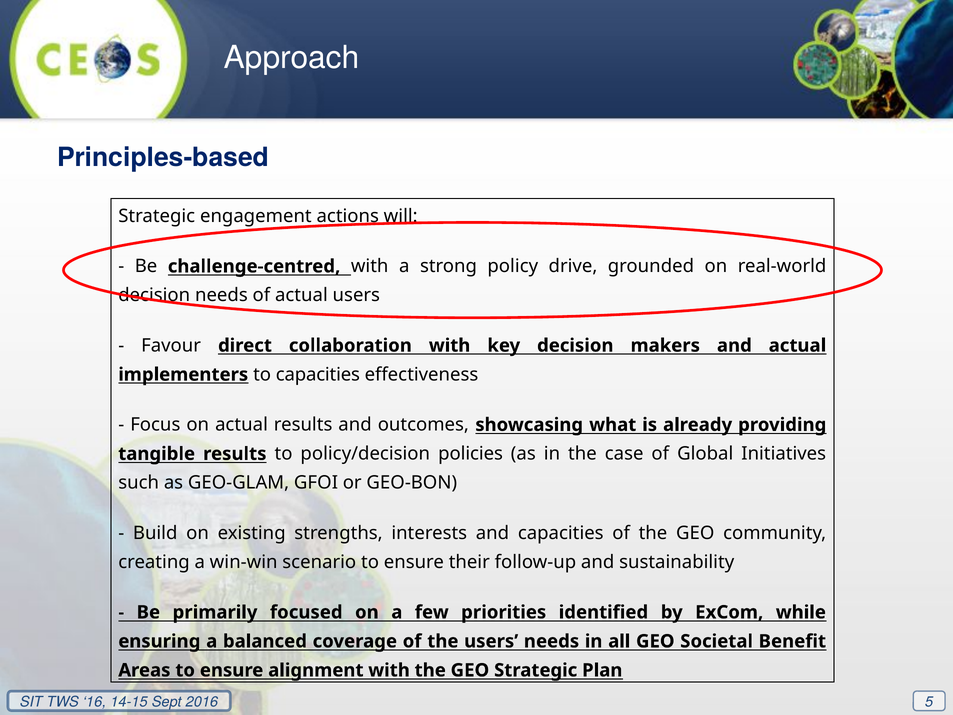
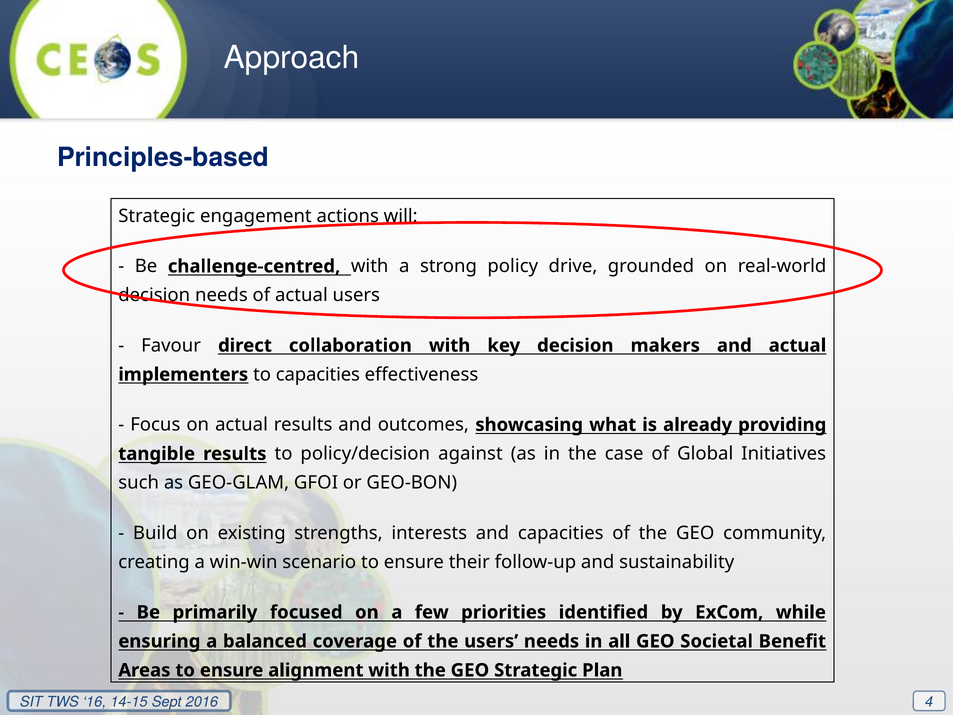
policies: policies -> against
5: 5 -> 4
